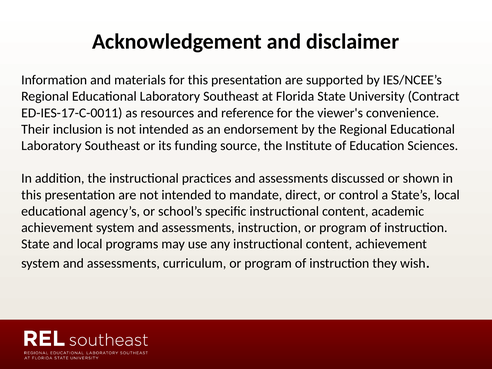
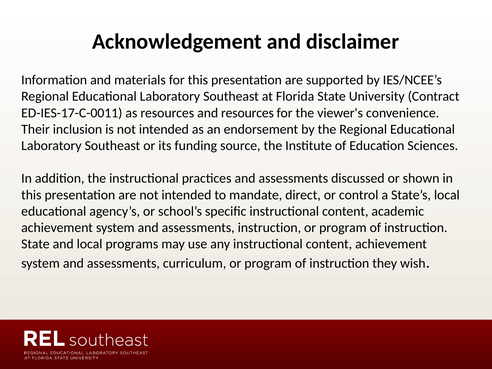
and reference: reference -> resources
